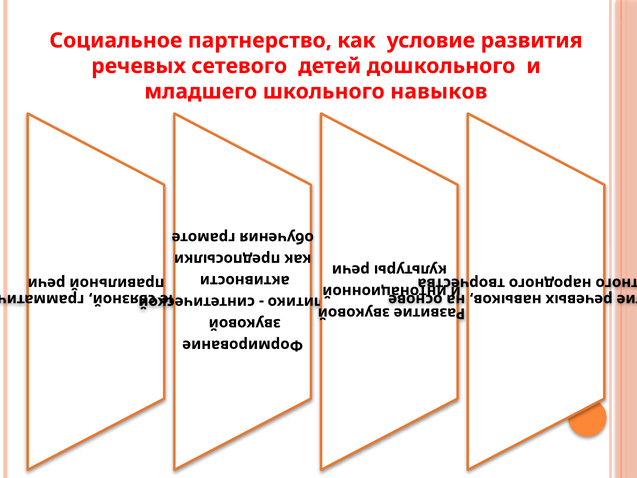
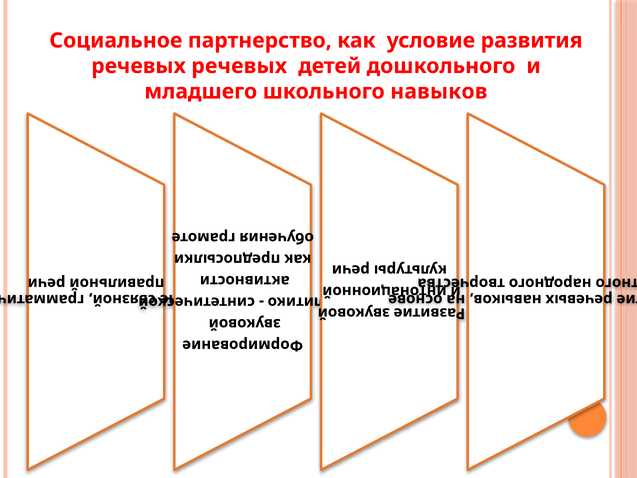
речевых сетевого: сетевого -> речевых
